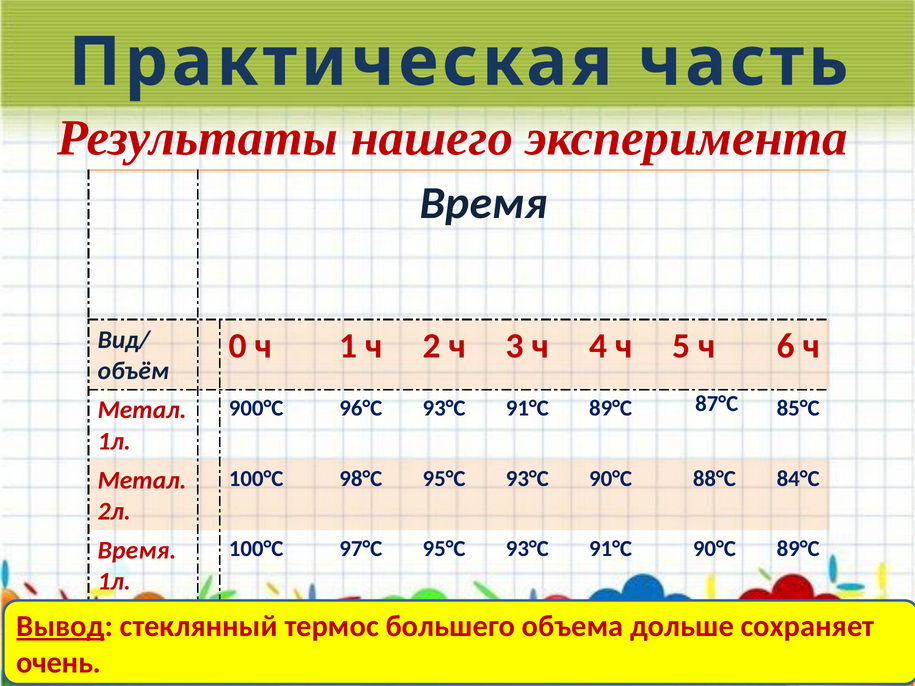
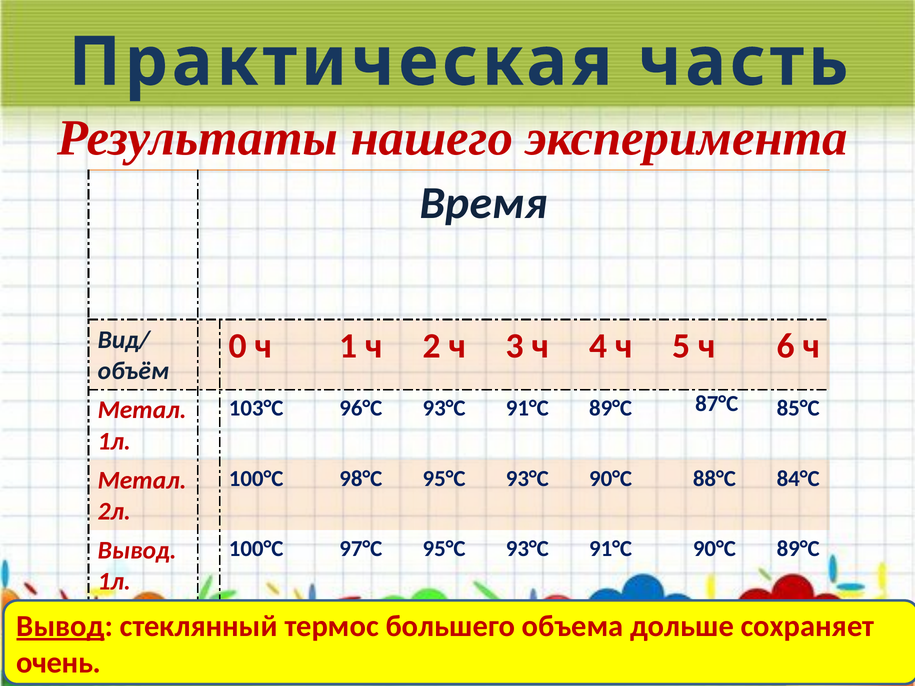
900°С: 900°С -> 103°С
Время at (137, 551): Время -> Вывод
